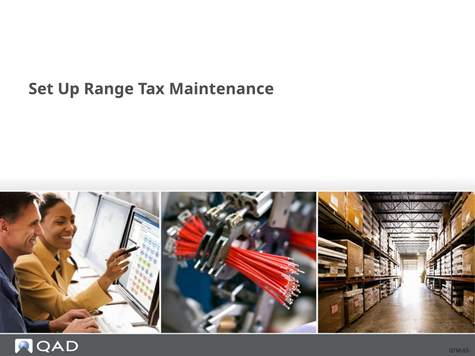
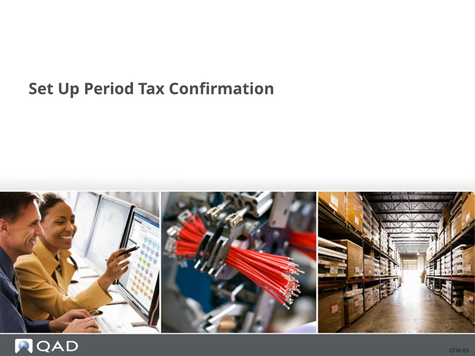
Range: Range -> Period
Maintenance: Maintenance -> Confirmation
